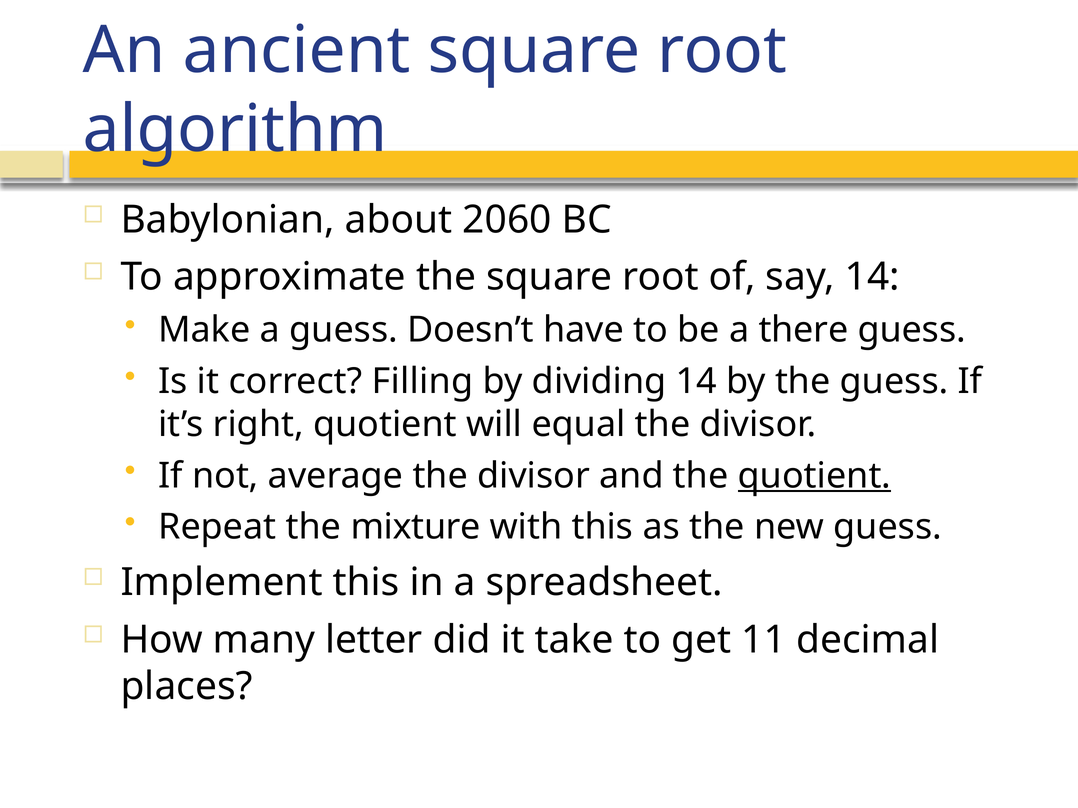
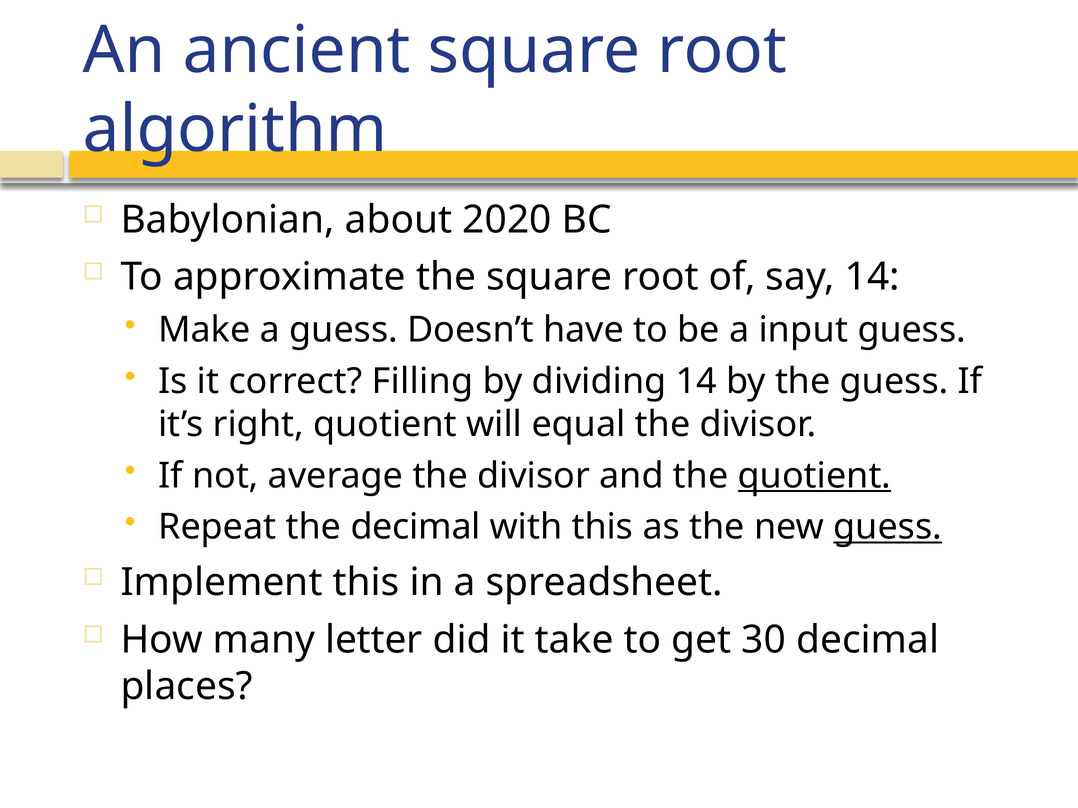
2060: 2060 -> 2020
there: there -> input
the mixture: mixture -> decimal
guess at (888, 527) underline: none -> present
11: 11 -> 30
